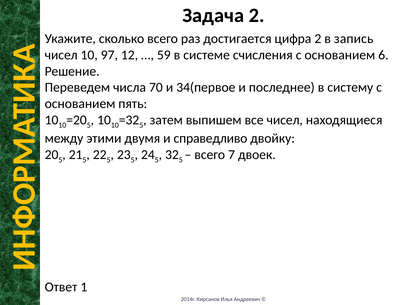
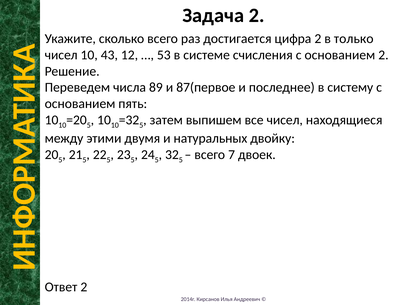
запись: запись -> только
97: 97 -> 43
59: 59 -> 53
основанием 6: 6 -> 2
70: 70 -> 89
34(первое: 34(первое -> 87(первое
справедливо: справедливо -> натуральных
Ответ 1: 1 -> 2
